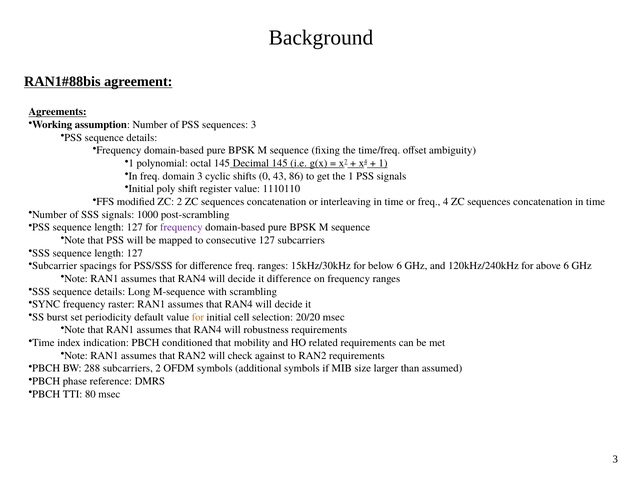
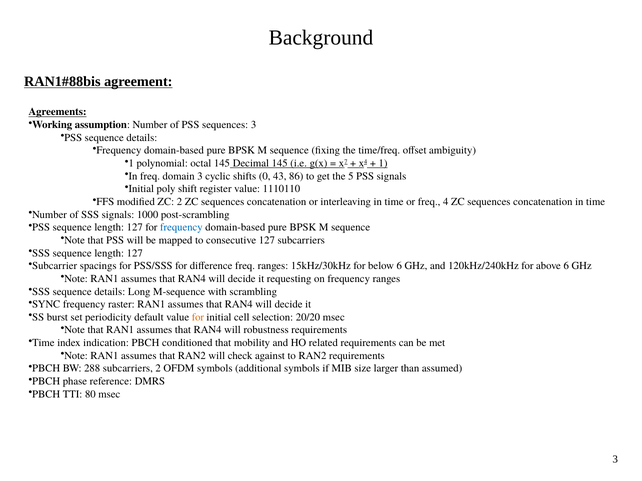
the 1: 1 -> 5
frequency at (181, 228) colour: purple -> blue
it difference: difference -> requesting
